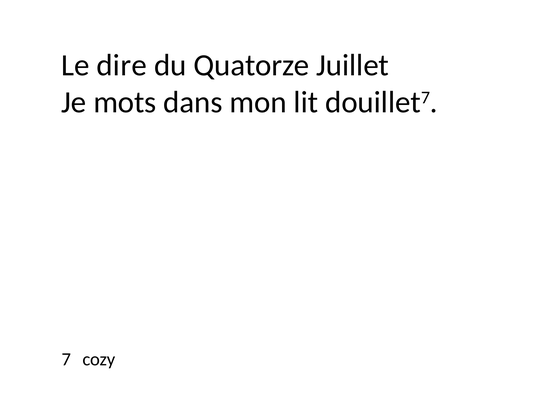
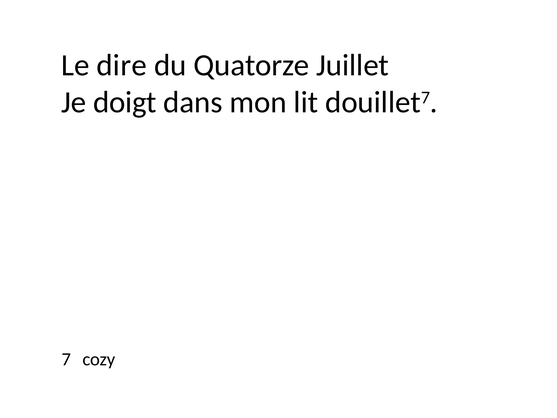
mots: mots -> doigt
